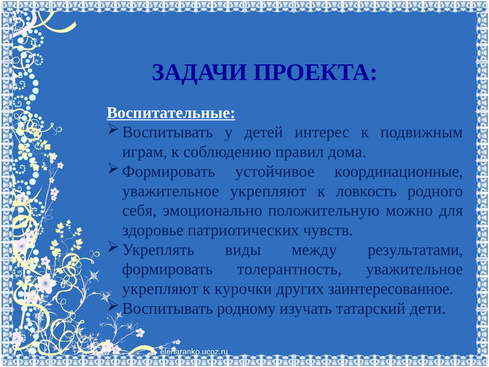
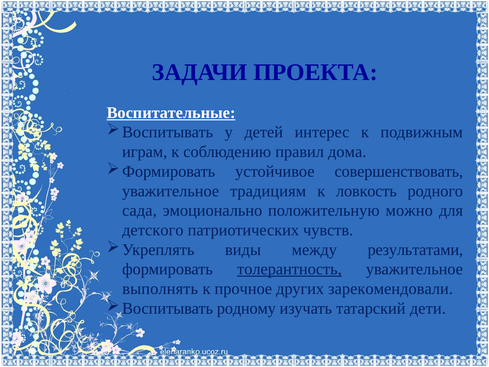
координационные: координационные -> совершенствовать
укрепляют at (268, 191): укрепляют -> традициям
себя: себя -> сада
здоровье: здоровье -> детского
толерантность underline: none -> present
укрепляют at (160, 289): укрепляют -> выполнять
курочки: курочки -> прочное
заинтересованное: заинтересованное -> зарекомендовали
